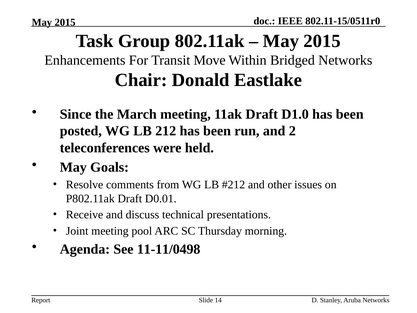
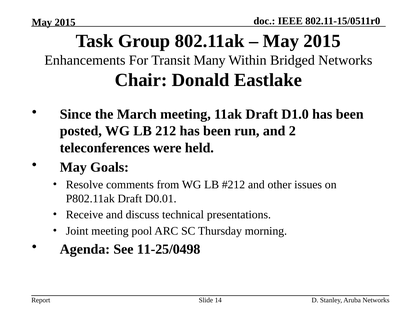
Move: Move -> Many
11-11/0498: 11-11/0498 -> 11-25/0498
